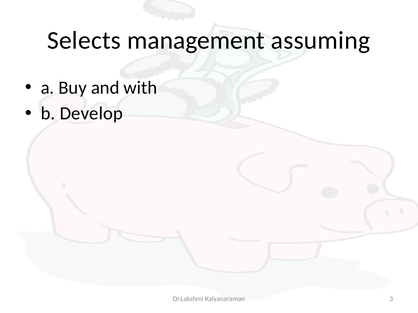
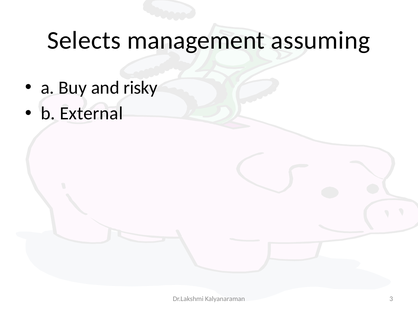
with: with -> risky
Develop: Develop -> External
